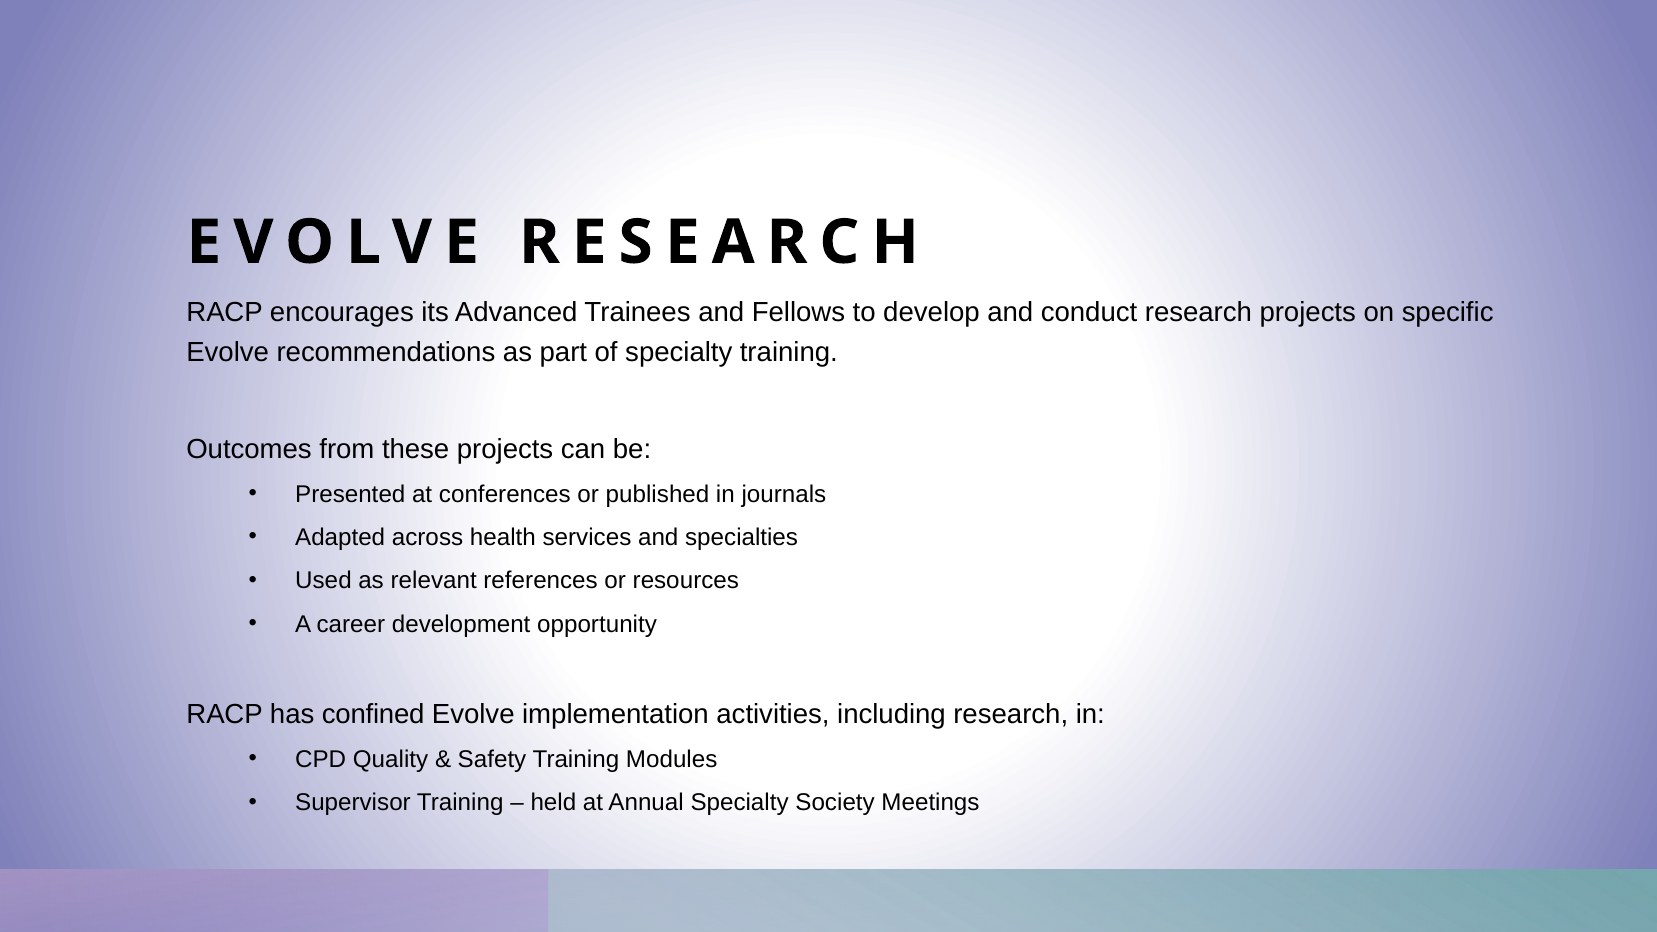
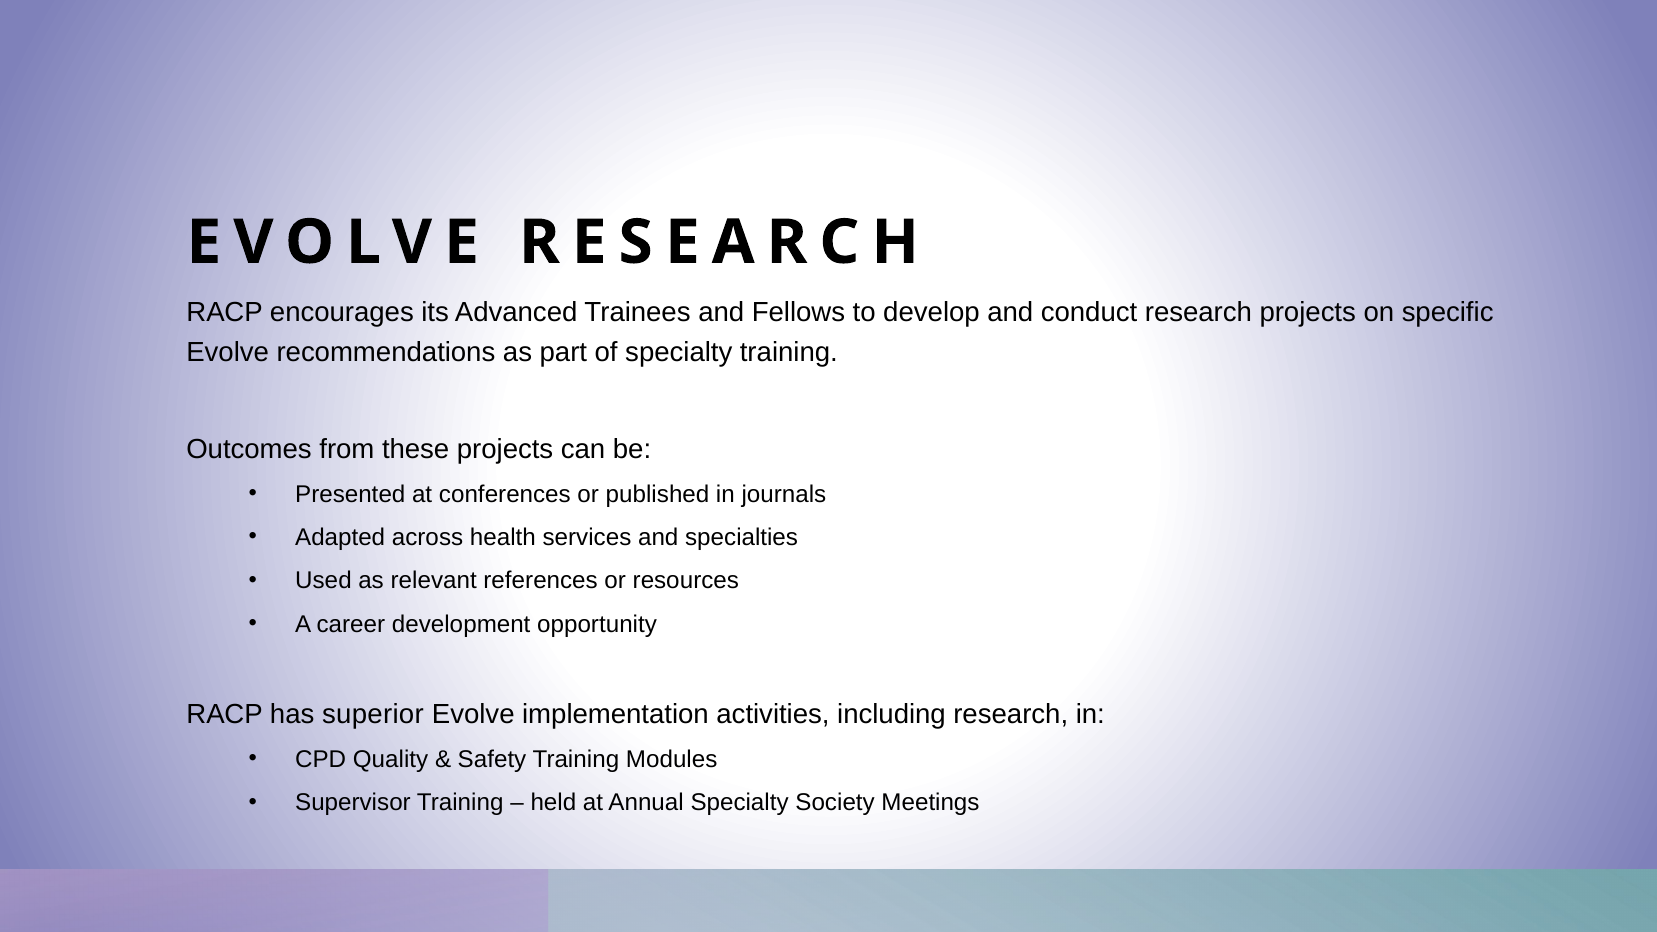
confined: confined -> superior
